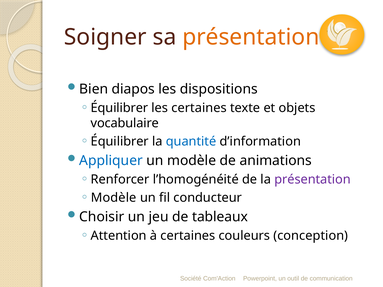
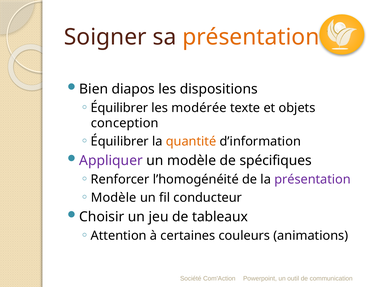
les certaines: certaines -> modérée
vocabulaire: vocabulaire -> conception
quantité colour: blue -> orange
Appliquer colour: blue -> purple
animations: animations -> spécifiques
conception: conception -> animations
